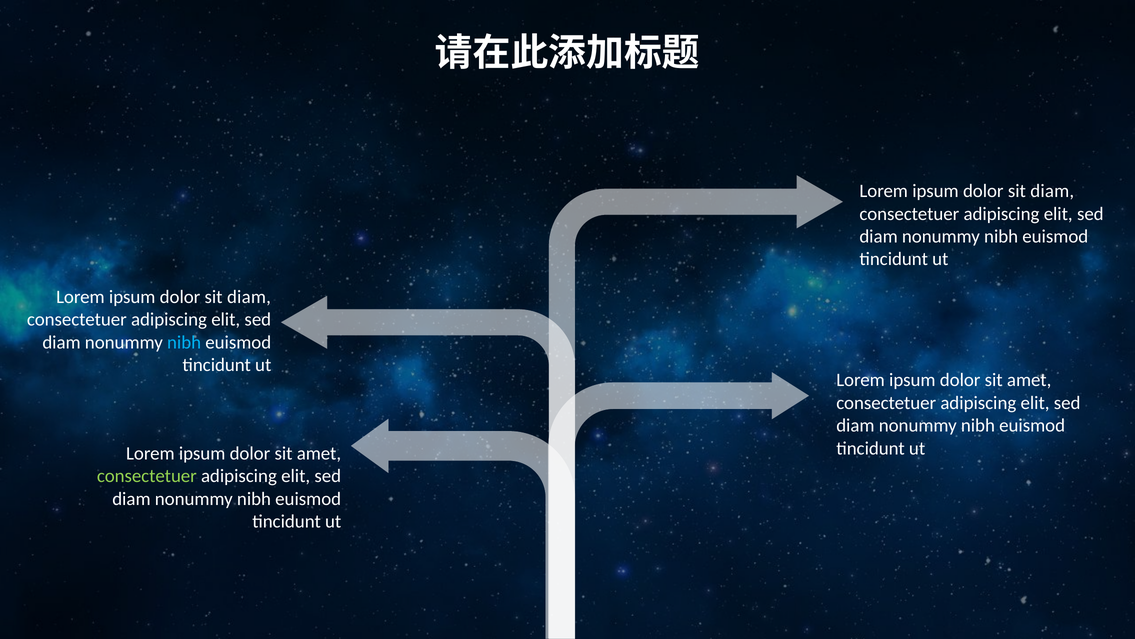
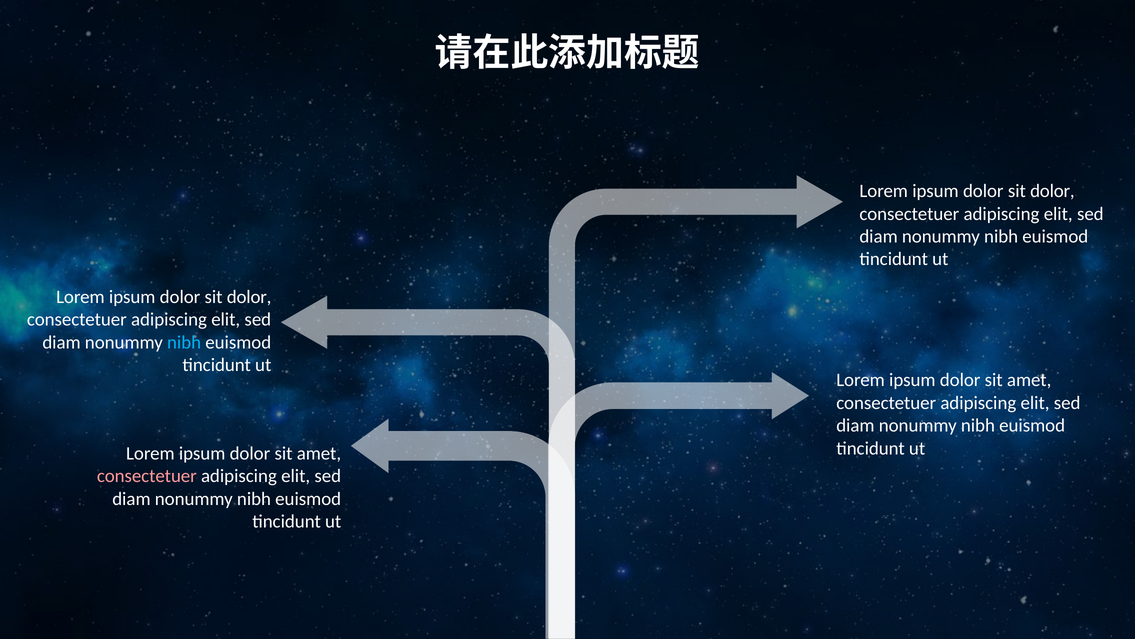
diam at (1052, 191): diam -> dolor
diam at (249, 297): diam -> dolor
consectetuer at (147, 476) colour: light green -> pink
